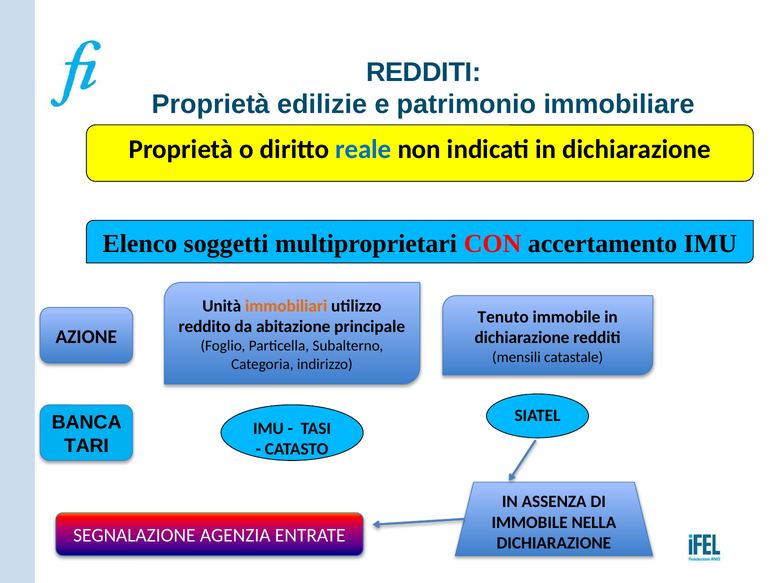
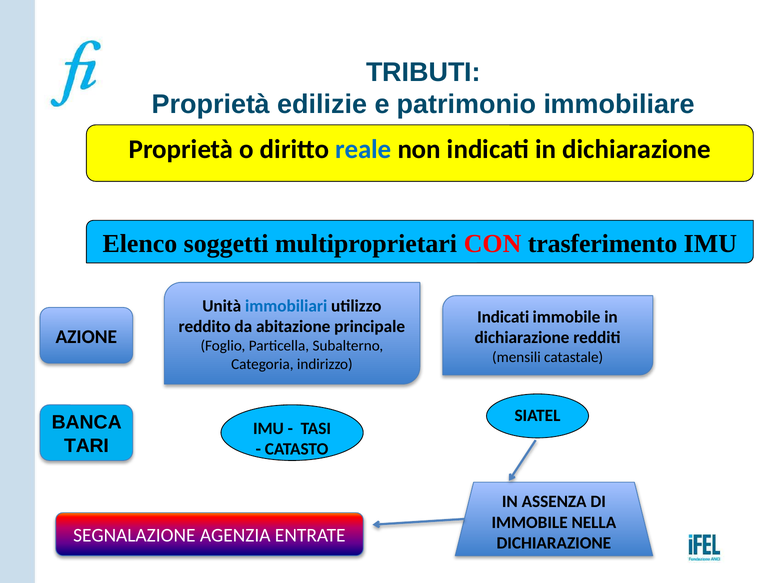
REDDITI at (424, 72): REDDITI -> TRIBUTI
accertamento: accertamento -> trasferimento
immobiliari colour: orange -> blue
Tenuto at (503, 317): Tenuto -> Indicati
